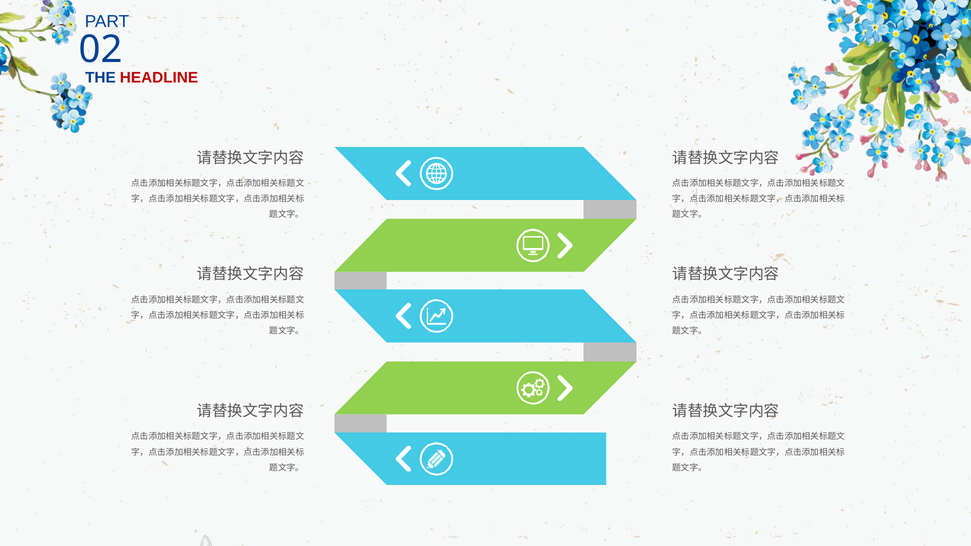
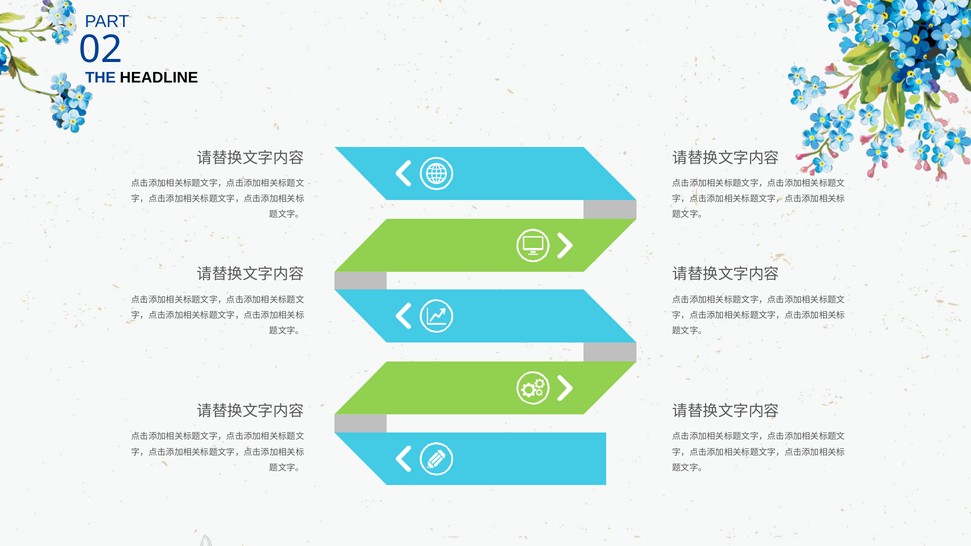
HEADLINE colour: red -> black
